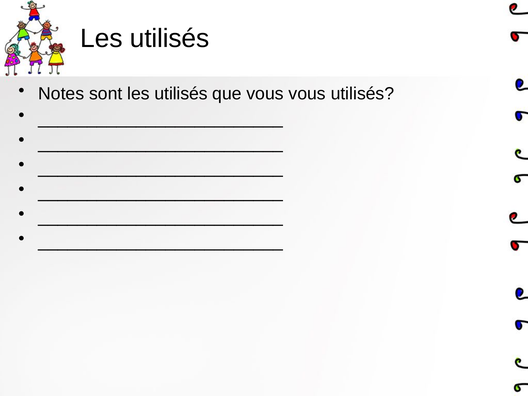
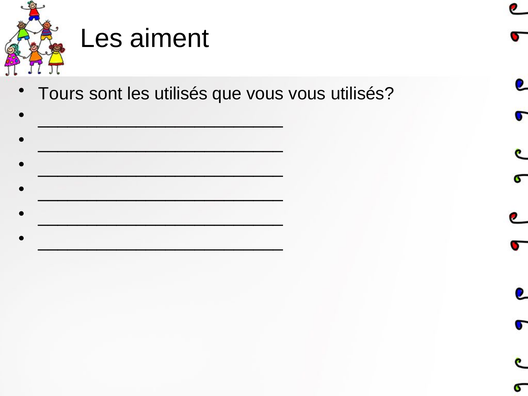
utilisés at (170, 38): utilisés -> aiment
Notes: Notes -> Tours
